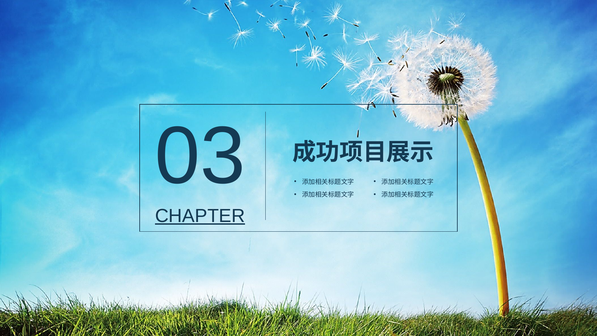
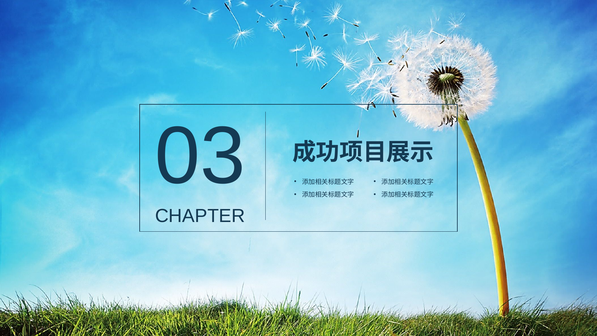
CHAPTER underline: present -> none
